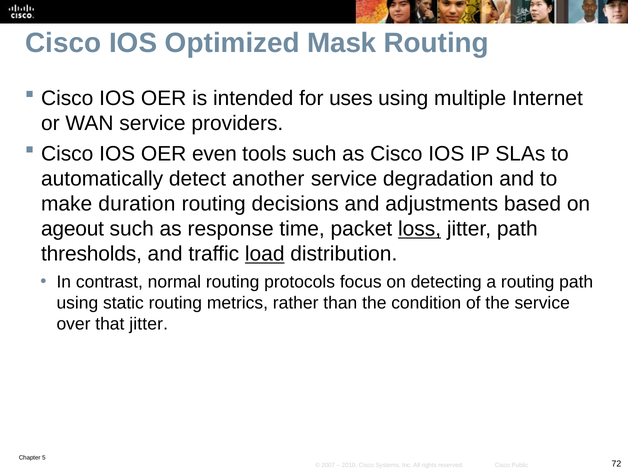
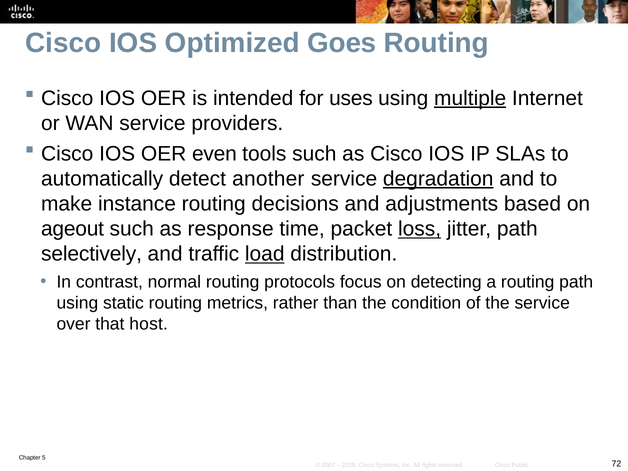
Mask: Mask -> Goes
multiple underline: none -> present
degradation underline: none -> present
duration: duration -> instance
thresholds: thresholds -> selectively
that jitter: jitter -> host
